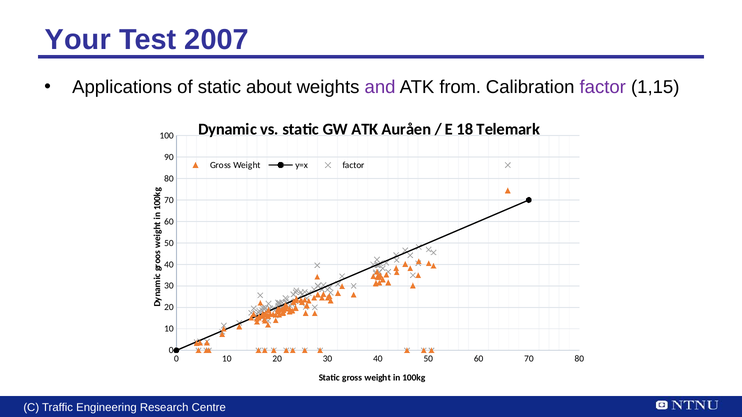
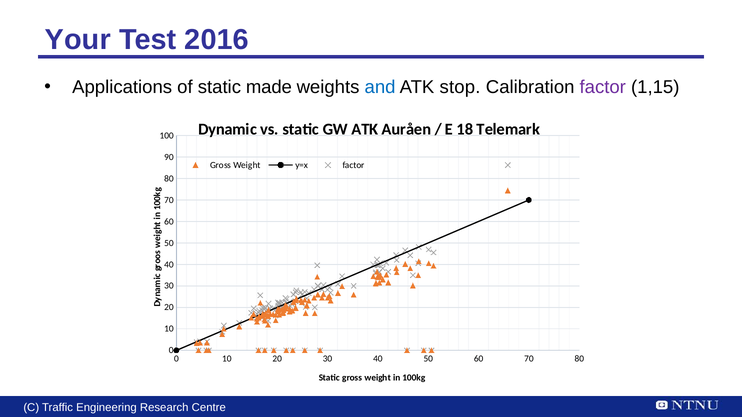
2007: 2007 -> 2016
about: about -> made
and colour: purple -> blue
from: from -> stop
